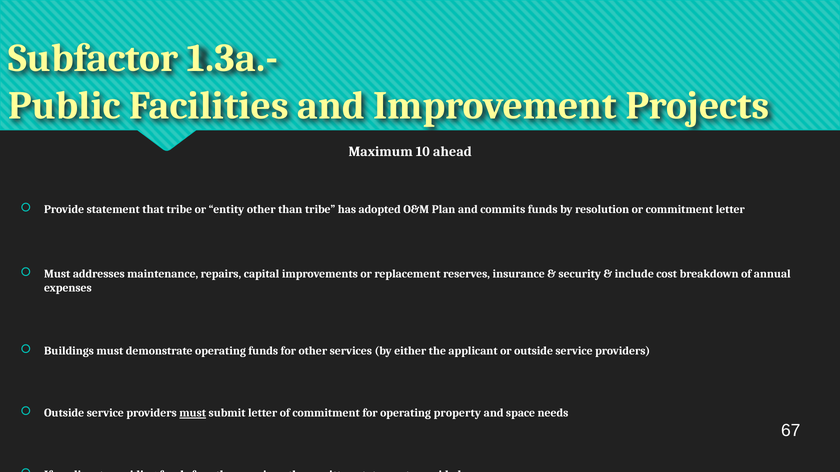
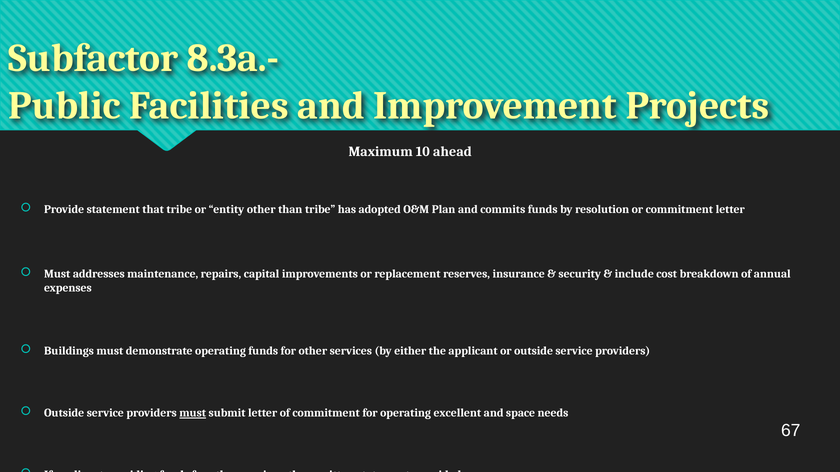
1.3a.-: 1.3a.- -> 8.3a.-
property: property -> excellent
